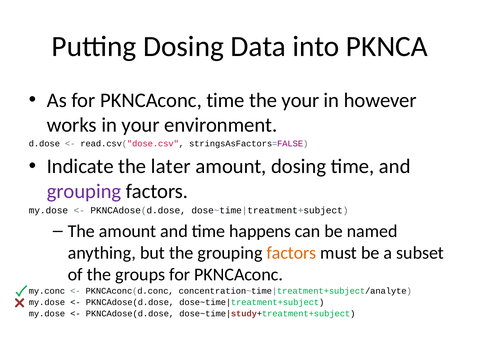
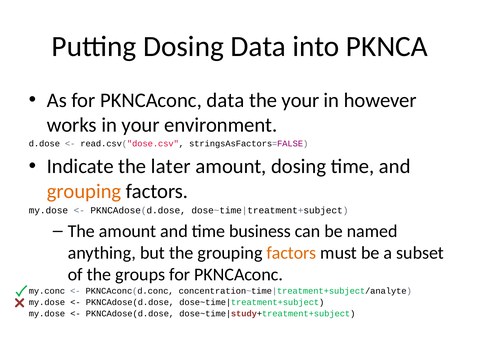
PKNCAconc time: time -> data
grouping at (84, 191) colour: purple -> orange
happens: happens -> business
